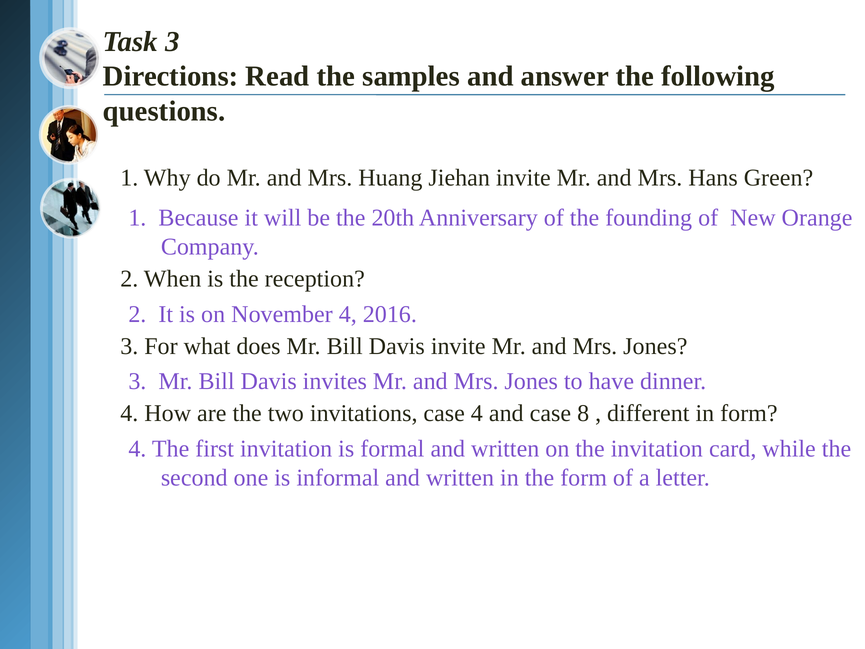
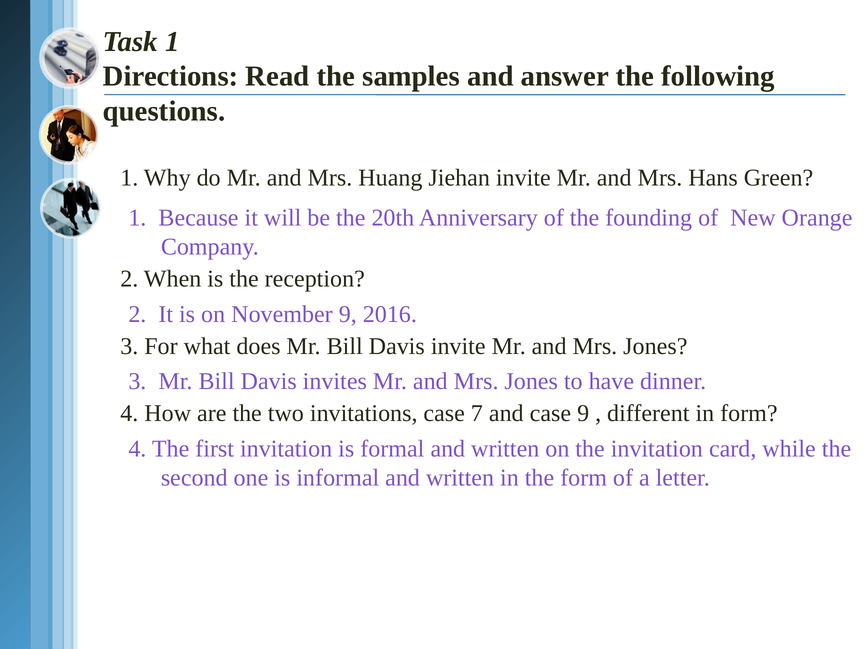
Task 3: 3 -> 1
November 4: 4 -> 9
case 4: 4 -> 7
case 8: 8 -> 9
